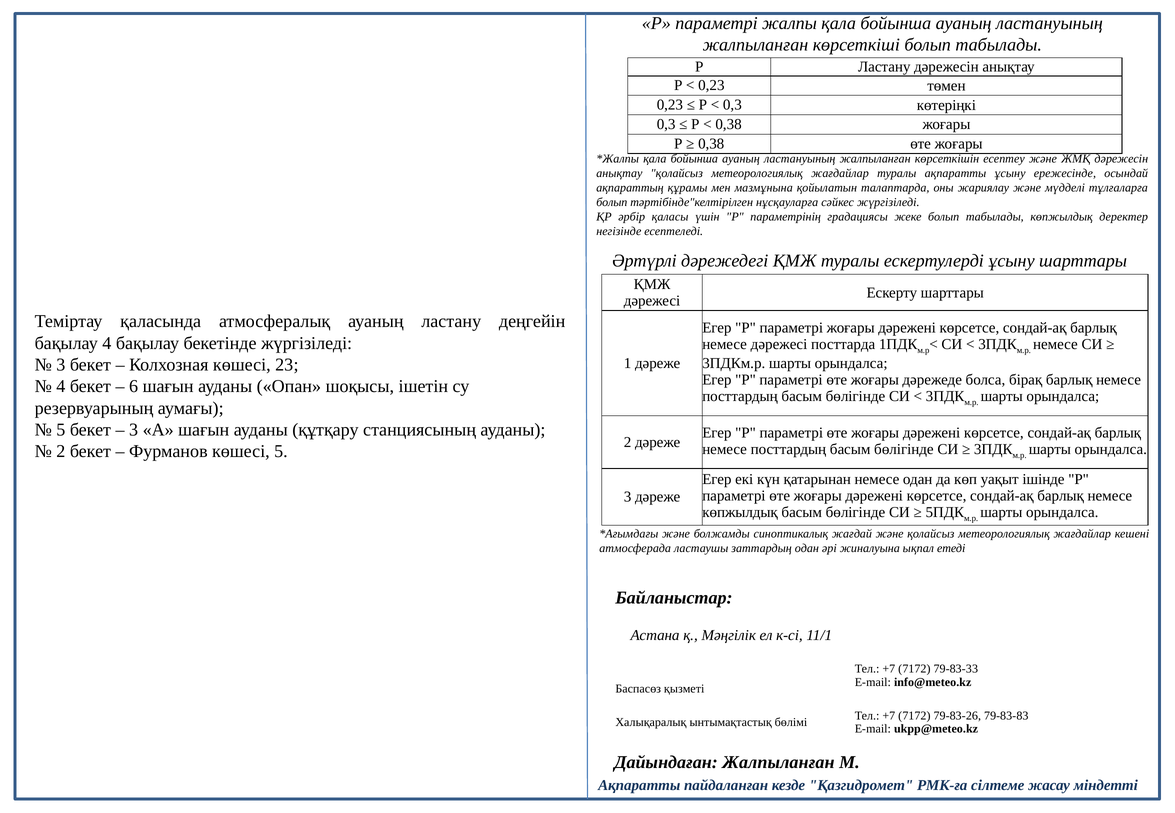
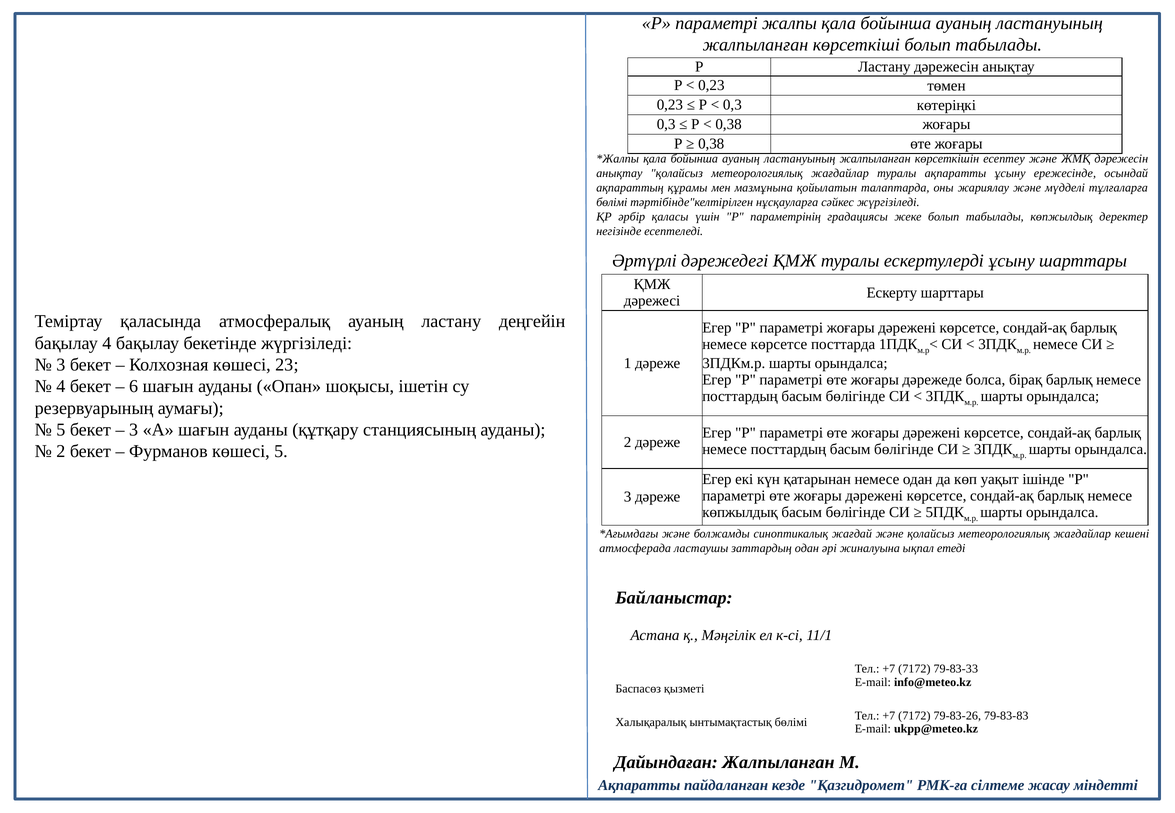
болып at (612, 202): болып -> бөлімі
немесе дәрежесі: дәрежесі -> көрсетсе
